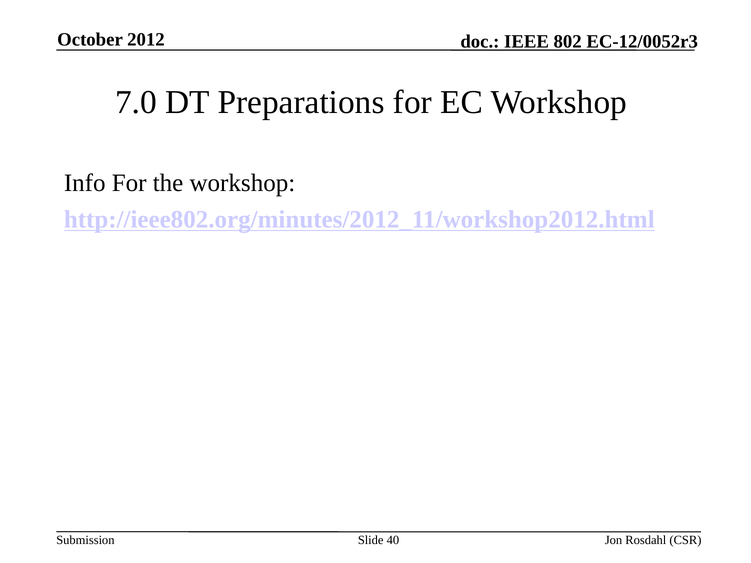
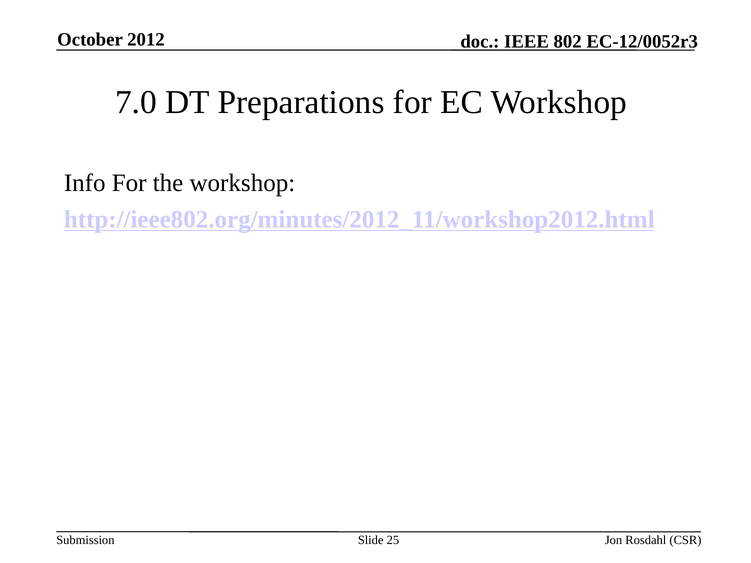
40: 40 -> 25
